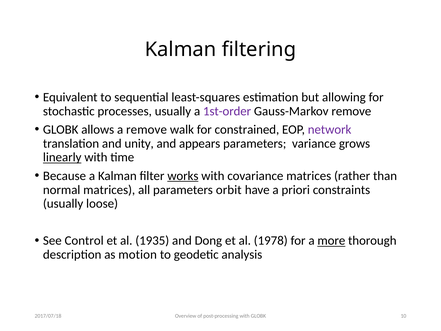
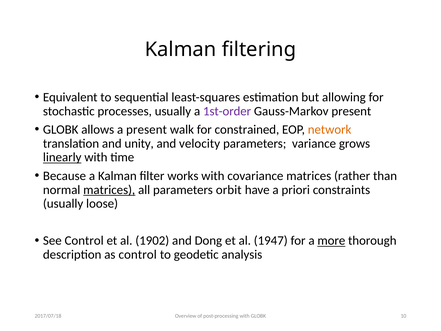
Gauss-Markov remove: remove -> present
a remove: remove -> present
network colour: purple -> orange
appears: appears -> velocity
works underline: present -> none
matrices at (109, 190) underline: none -> present
1935: 1935 -> 1902
1978: 1978 -> 1947
as motion: motion -> control
